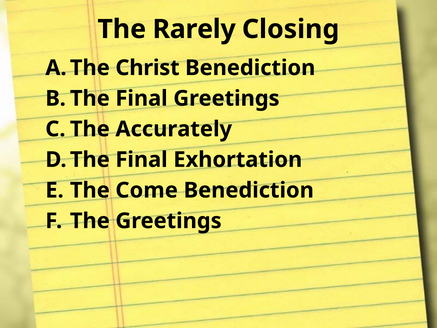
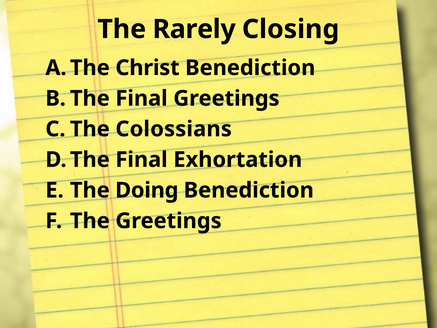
Accurately: Accurately -> Colossians
Come: Come -> Doing
